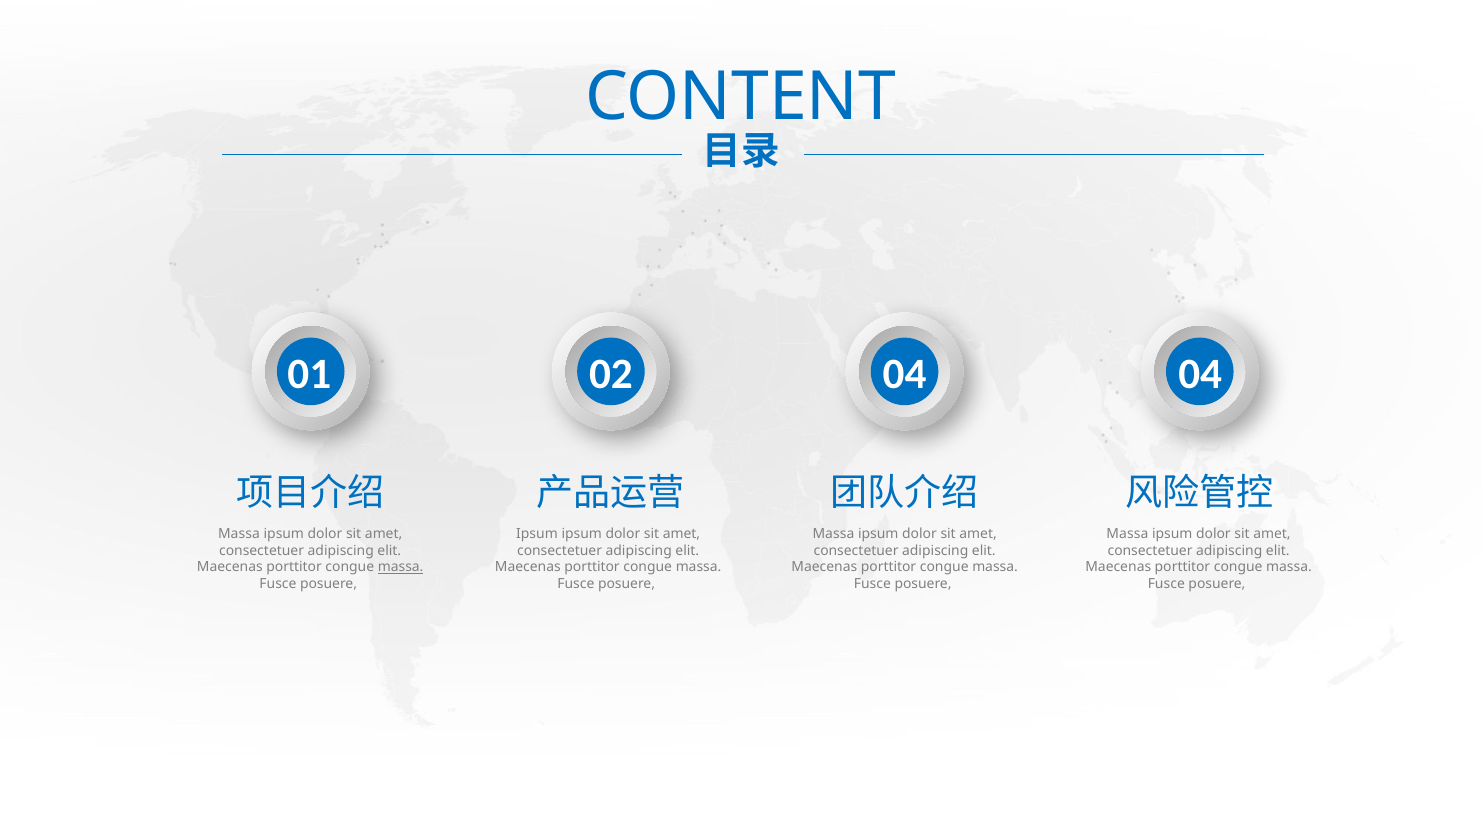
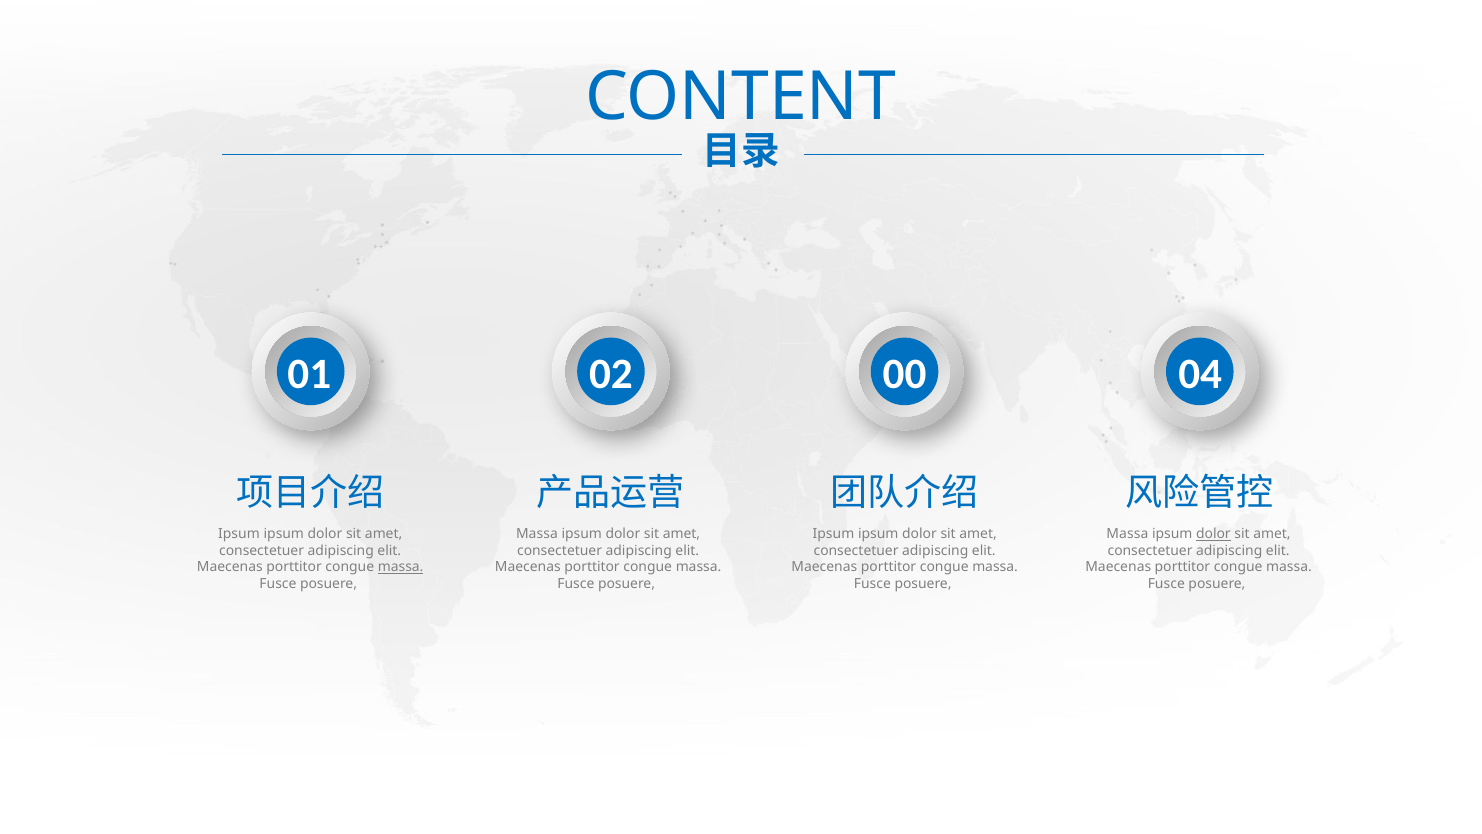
02 04: 04 -> 00
Massa at (239, 534): Massa -> Ipsum
Ipsum at (537, 534): Ipsum -> Massa
Massa at (833, 534): Massa -> Ipsum
dolor at (1213, 534) underline: none -> present
